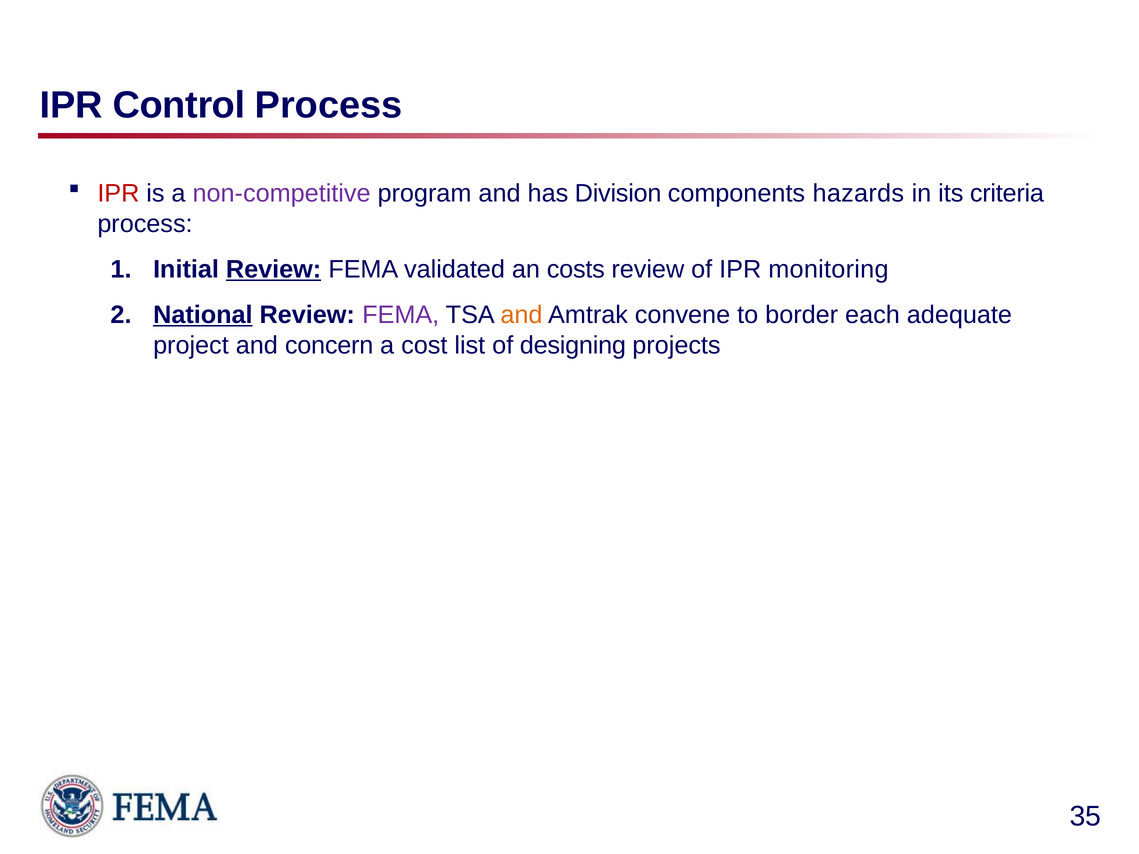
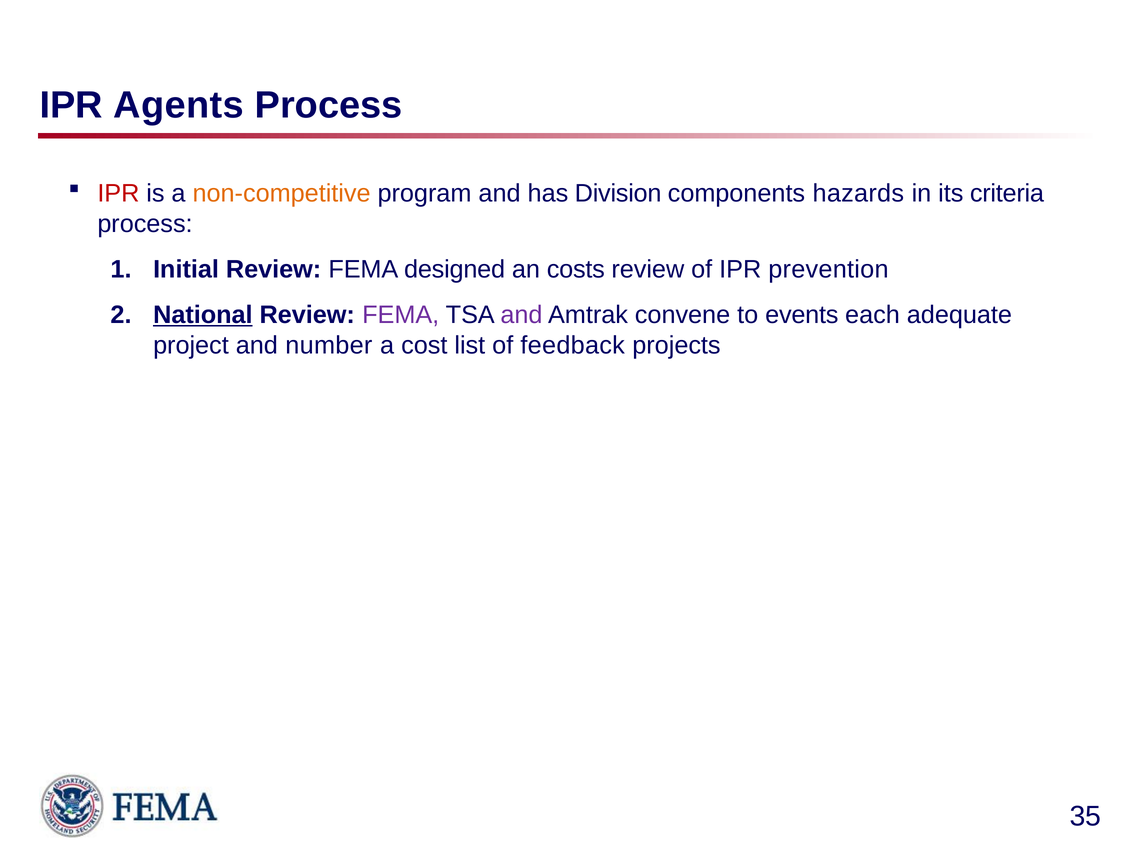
Control: Control -> Agents
non-competitive colour: purple -> orange
Review at (274, 269) underline: present -> none
validated: validated -> designed
monitoring: monitoring -> prevention
and at (521, 315) colour: orange -> purple
border: border -> events
concern: concern -> number
designing: designing -> feedback
